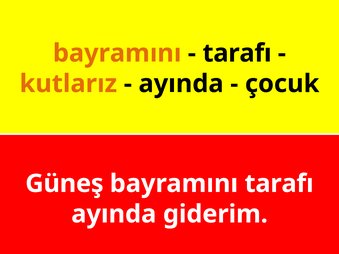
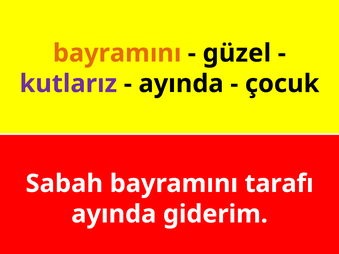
tarafı at (237, 53): tarafı -> güzel
kutlarız colour: orange -> purple
Güneş: Güneş -> Sabah
